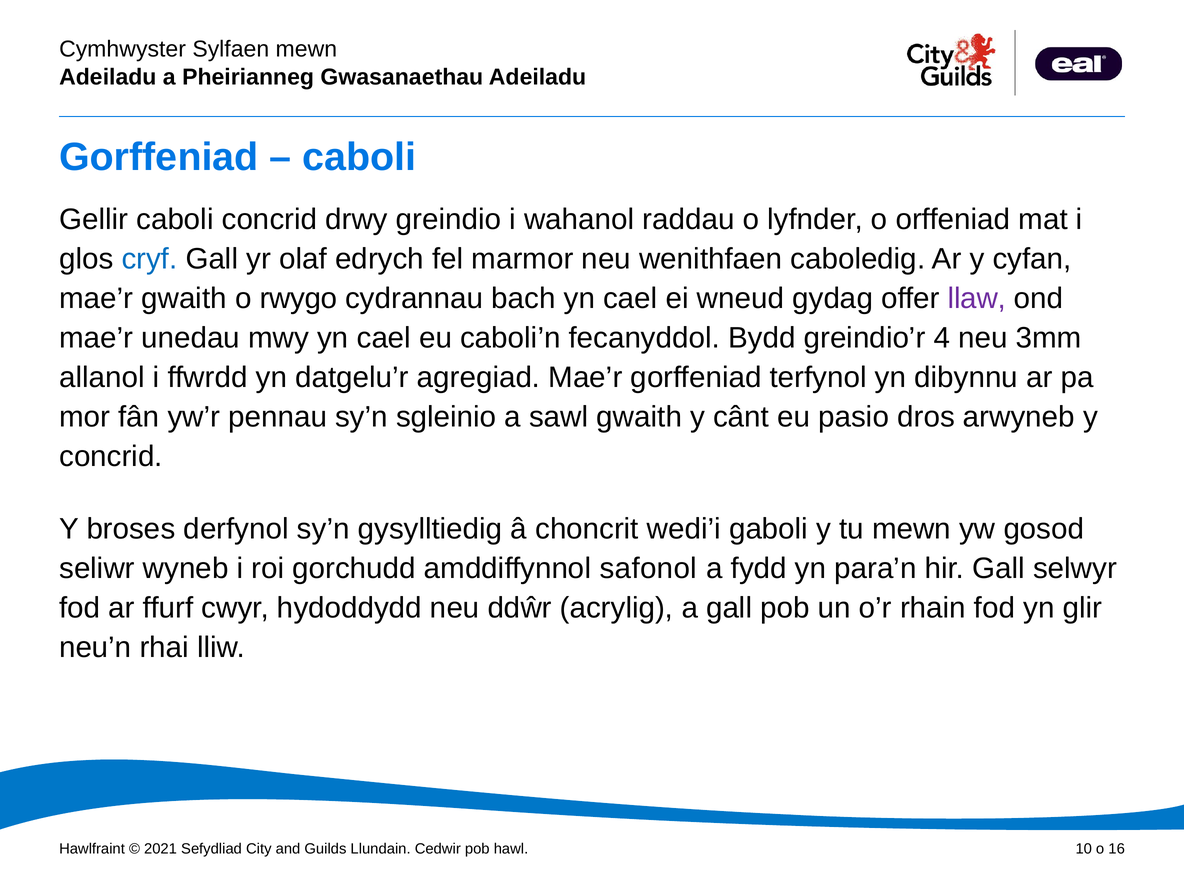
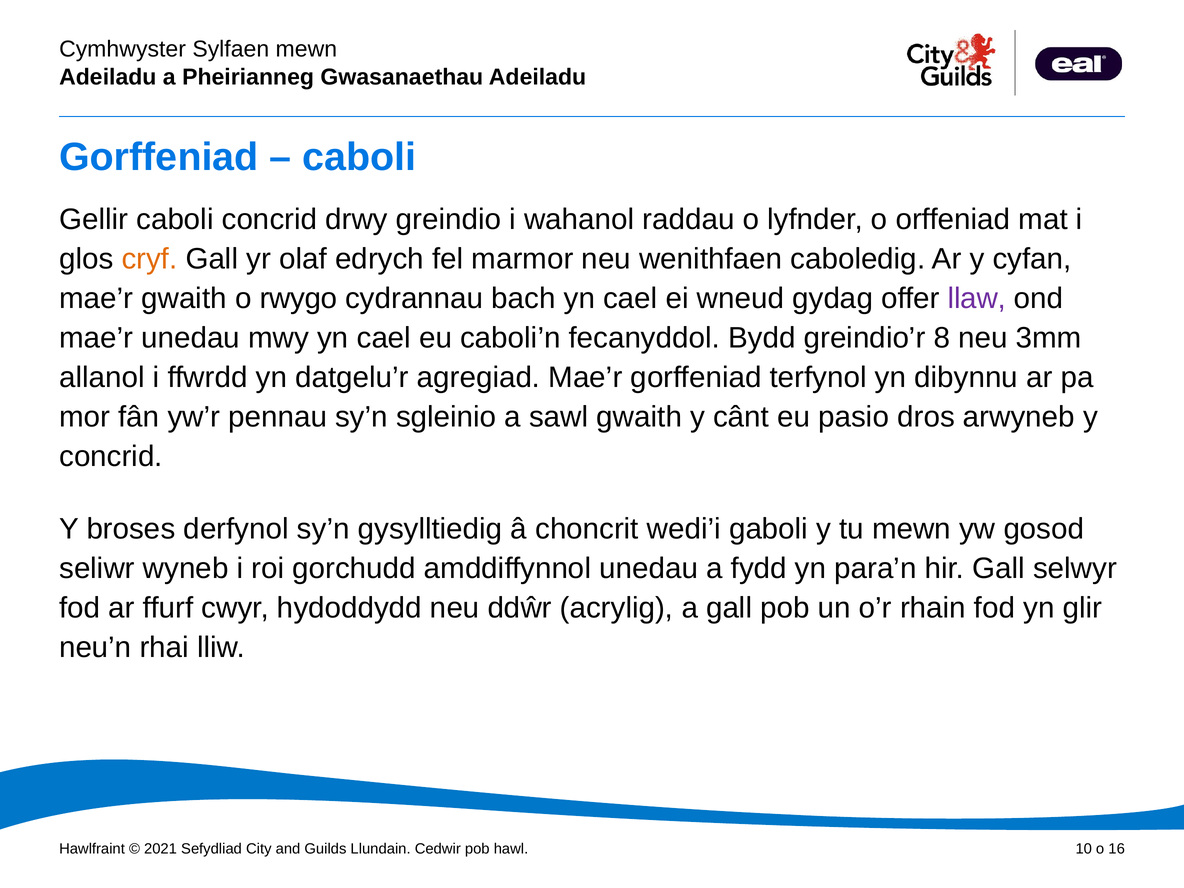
cryf colour: blue -> orange
4: 4 -> 8
amddiffynnol safonol: safonol -> unedau
